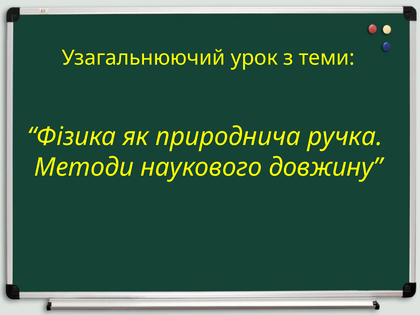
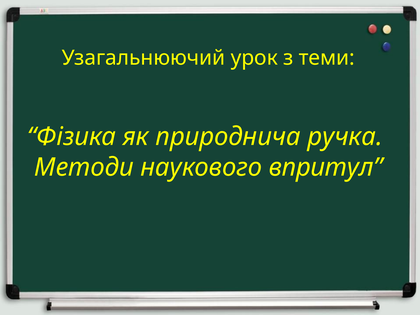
довжину: довжину -> впритул
